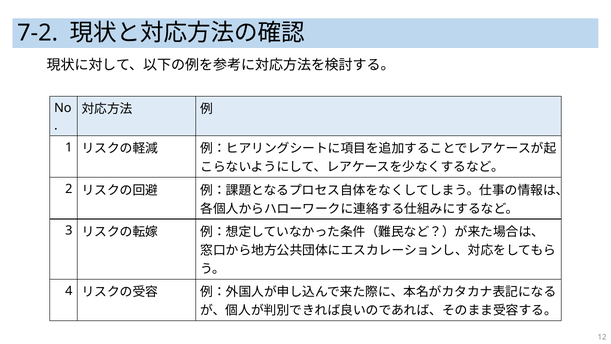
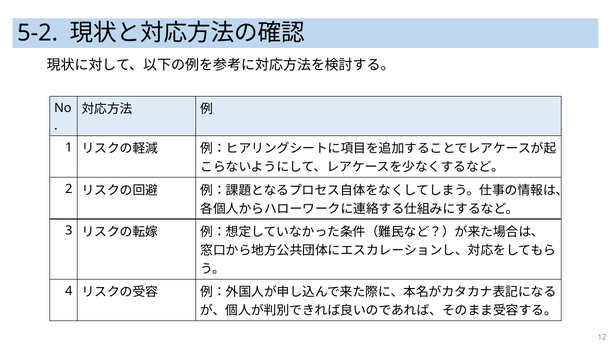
7-2: 7-2 -> 5-2
